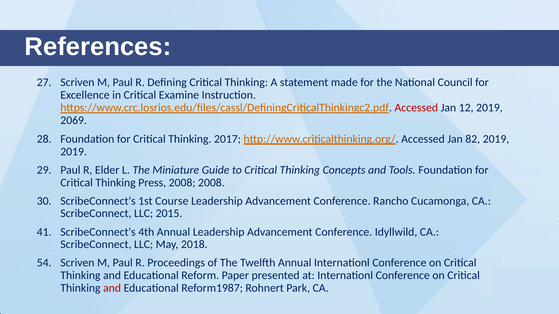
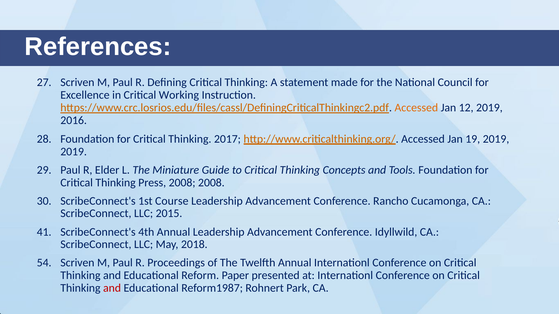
Examine: Examine -> Working
Accessed at (416, 108) colour: red -> orange
2069: 2069 -> 2016
82: 82 -> 19
